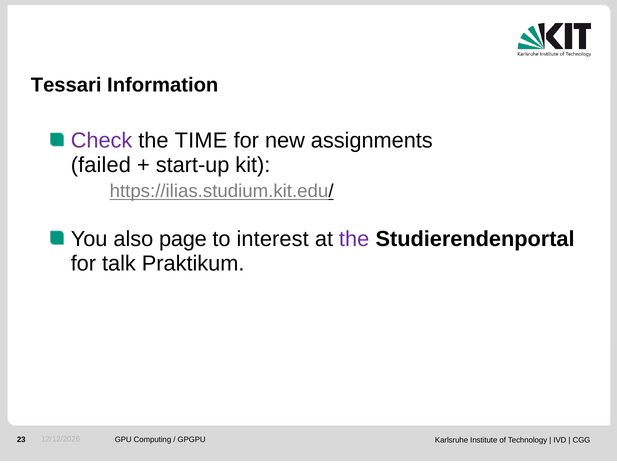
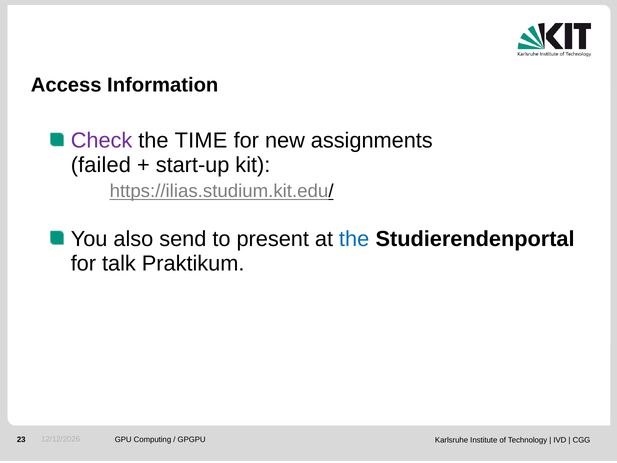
Tessari: Tessari -> Access
page: page -> send
interest: interest -> present
the at (354, 239) colour: purple -> blue
